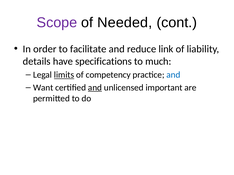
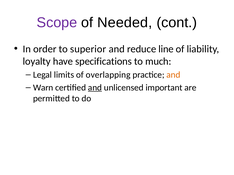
facilitate: facilitate -> superior
link: link -> line
details: details -> loyalty
limits underline: present -> none
competency: competency -> overlapping
and at (173, 75) colour: blue -> orange
Want: Want -> Warn
